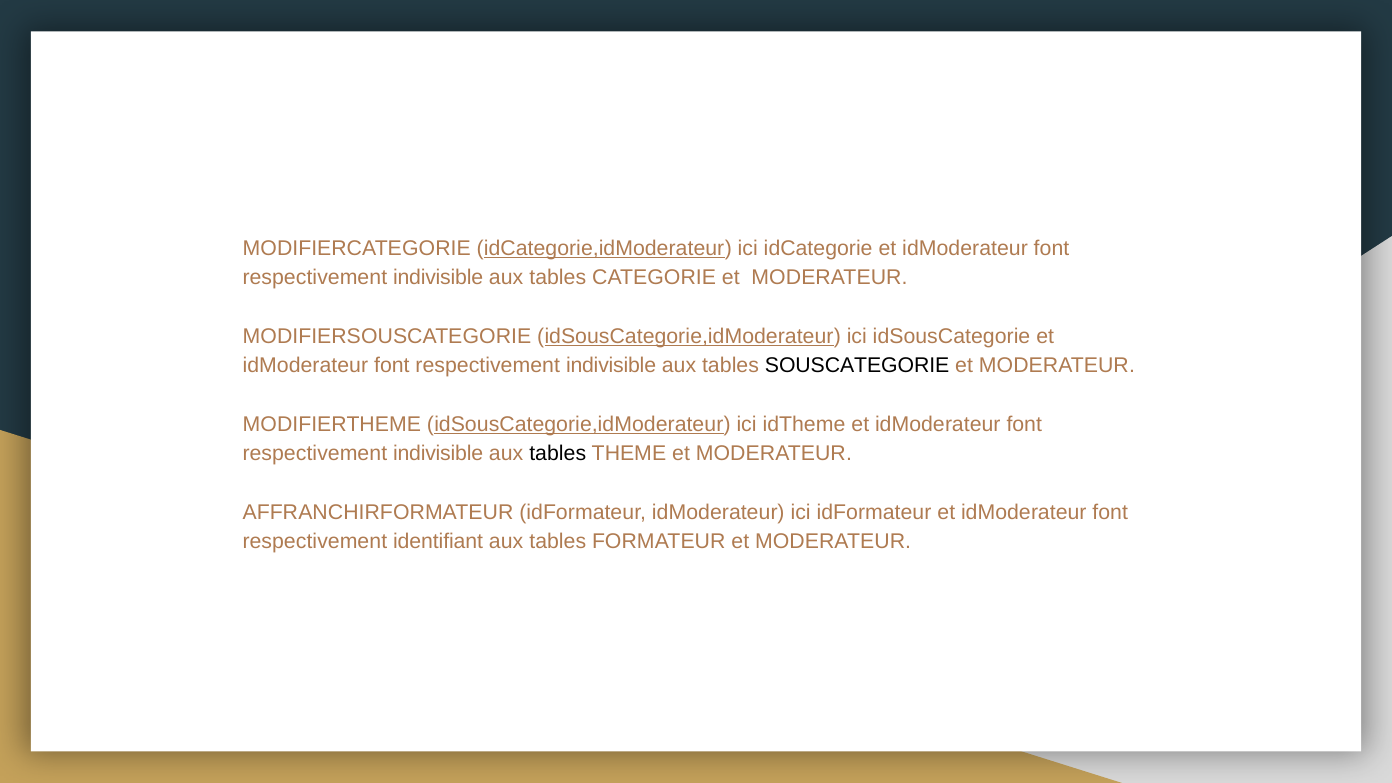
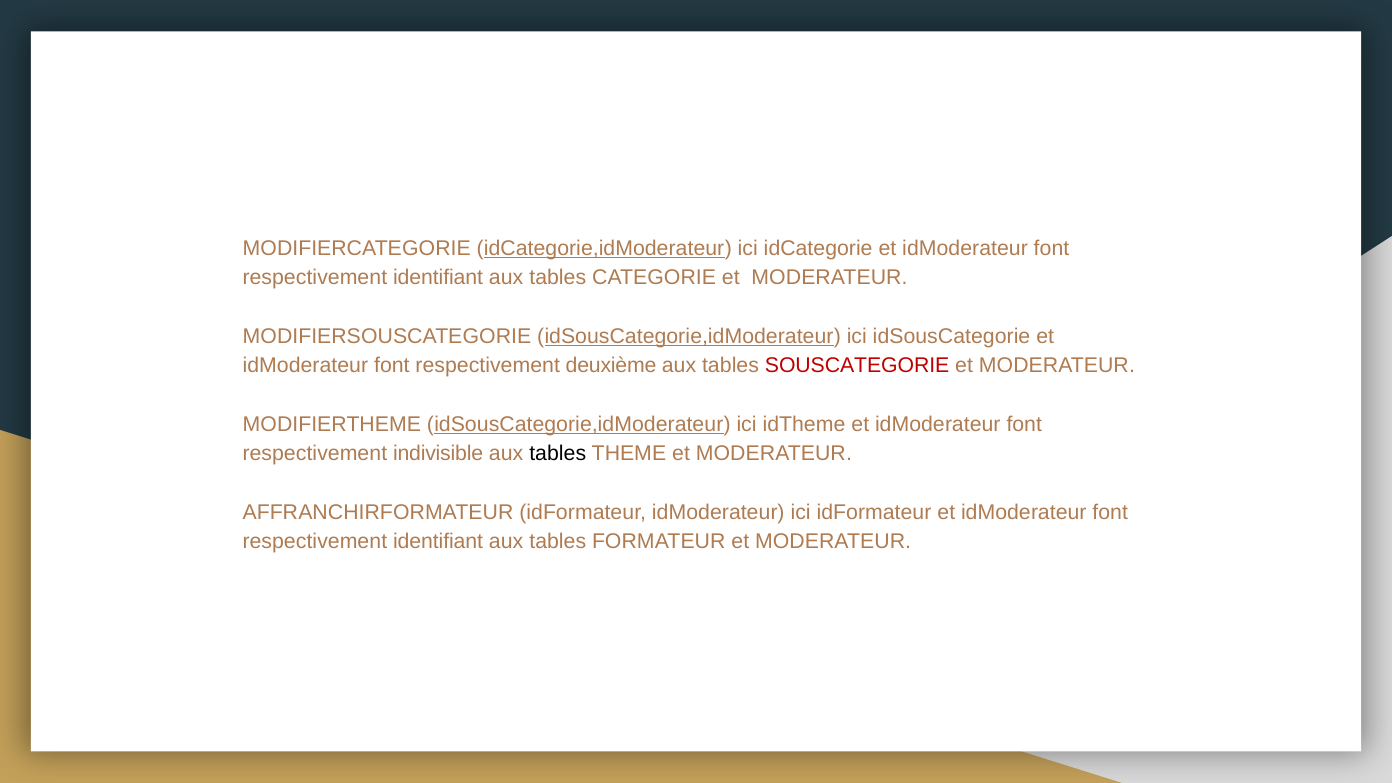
indivisible at (438, 278): indivisible -> identifiant
indivisible at (611, 366): indivisible -> deuxième
SOUSCATEGORIE colour: black -> red
